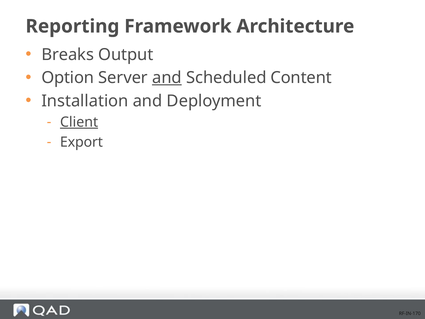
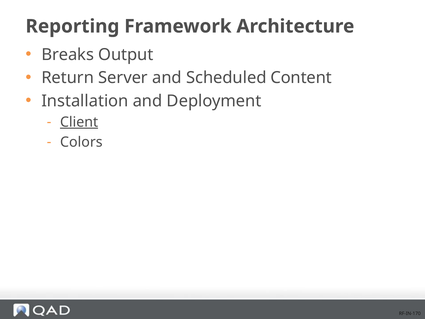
Option: Option -> Return
and at (167, 78) underline: present -> none
Export: Export -> Colors
